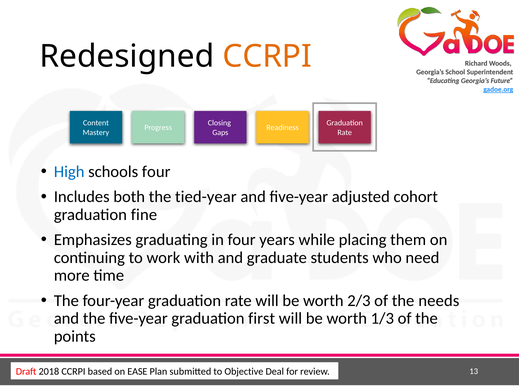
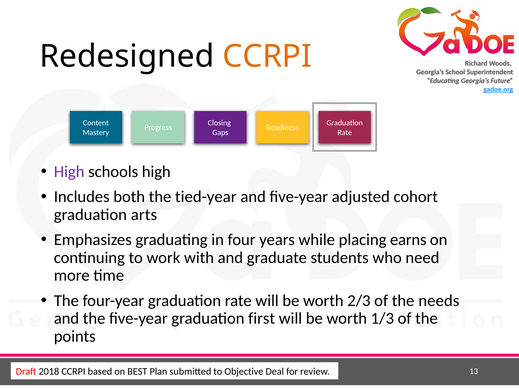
High at (69, 172) colour: blue -> purple
schools four: four -> high
fine: fine -> arts
them: them -> earns
EASE: EASE -> BEST
